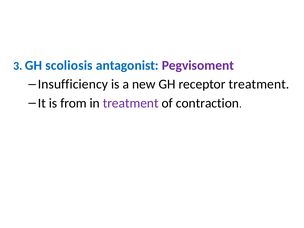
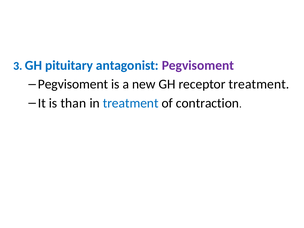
scoliosis: scoliosis -> pituitary
Insufficiency at (73, 84): Insufficiency -> Pegvisoment
from: from -> than
treatment at (131, 103) colour: purple -> blue
